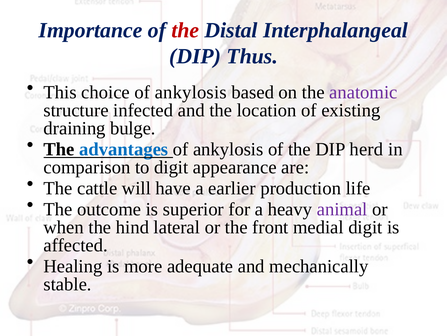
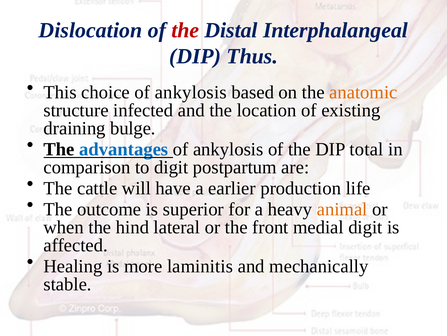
Importance: Importance -> Dislocation
anatomic colour: purple -> orange
herd: herd -> total
appearance: appearance -> postpartum
animal colour: purple -> orange
adequate: adequate -> laminitis
